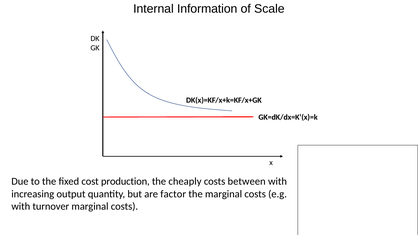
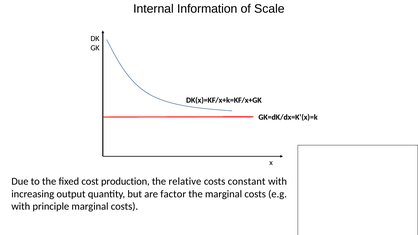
cheaply: cheaply -> relative
between: between -> constant
turnover: turnover -> principle
